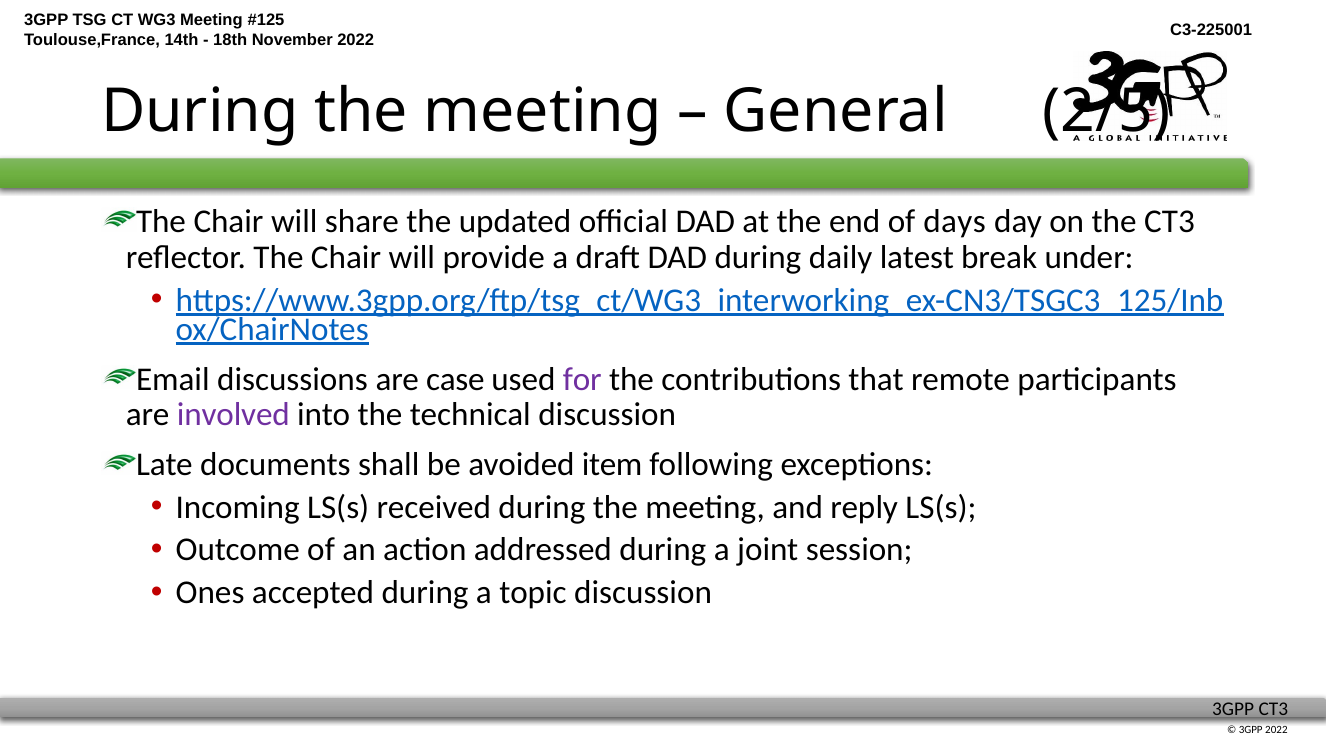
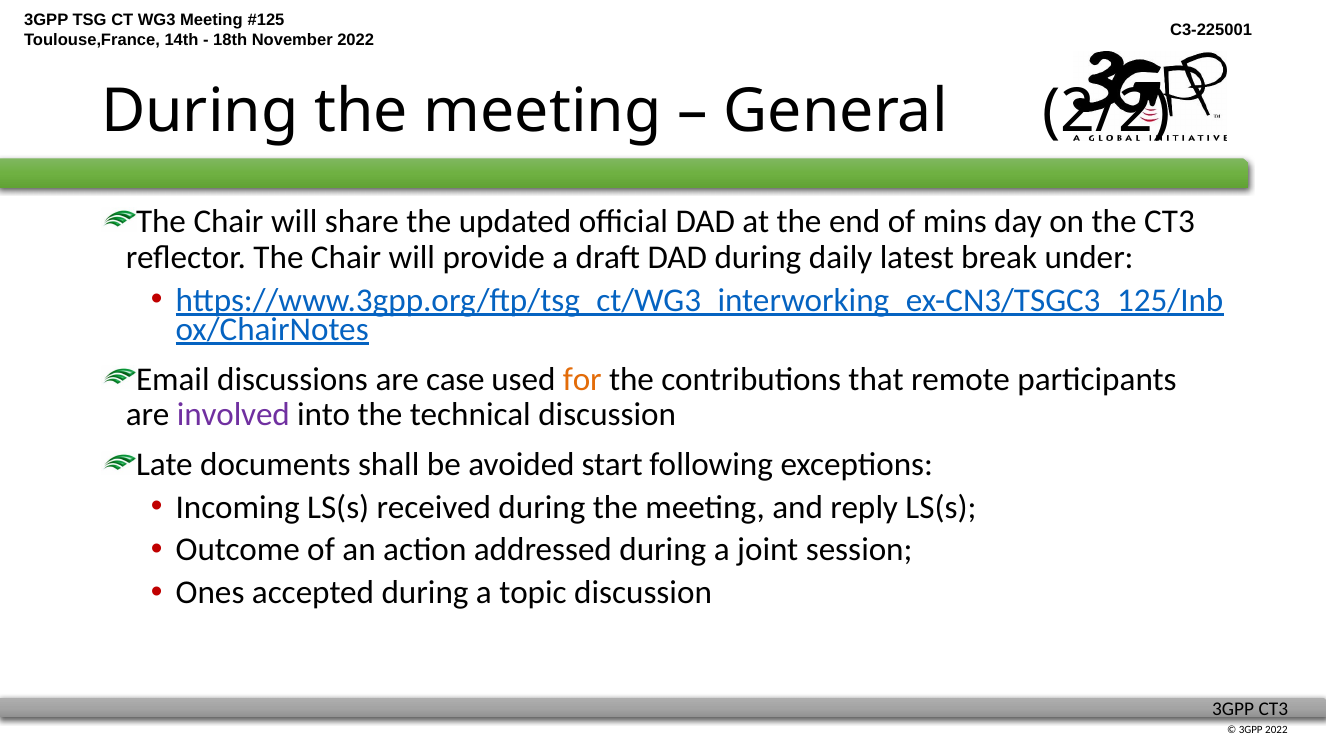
2/5: 2/5 -> 2/2
days: days -> mins
for colour: purple -> orange
item: item -> start
